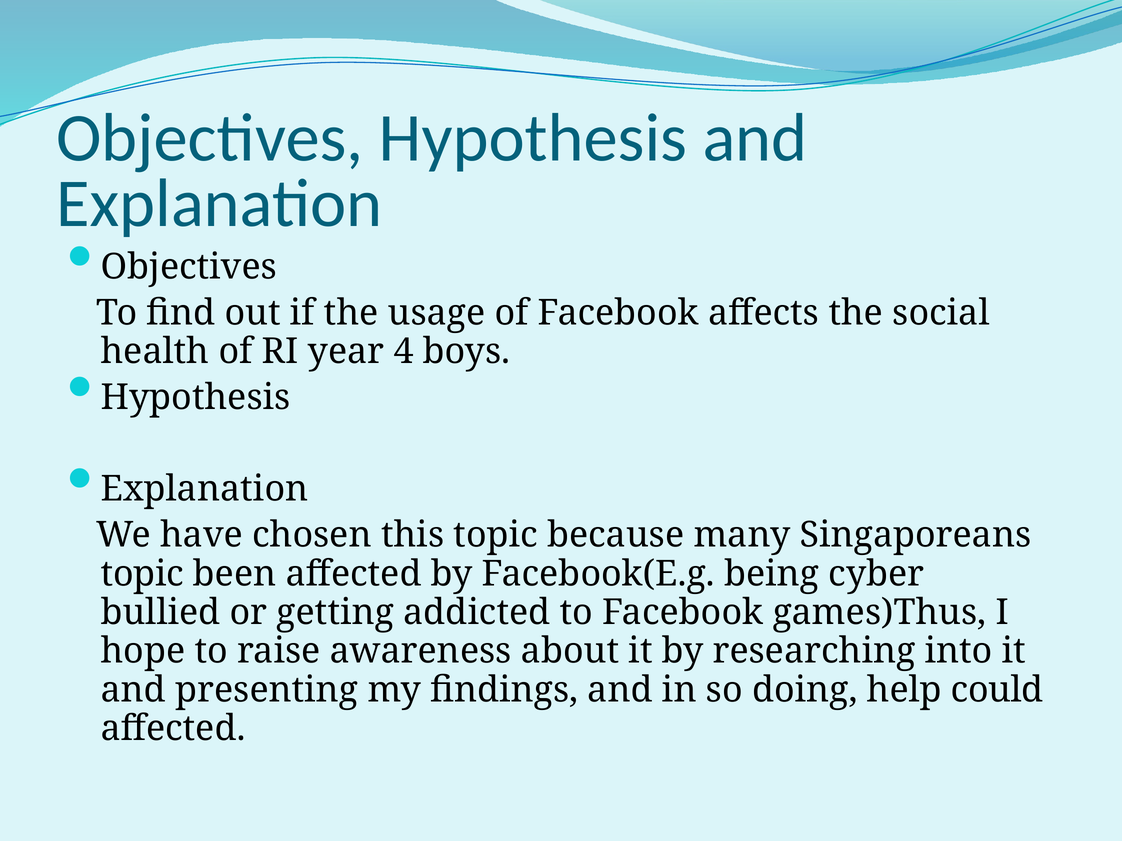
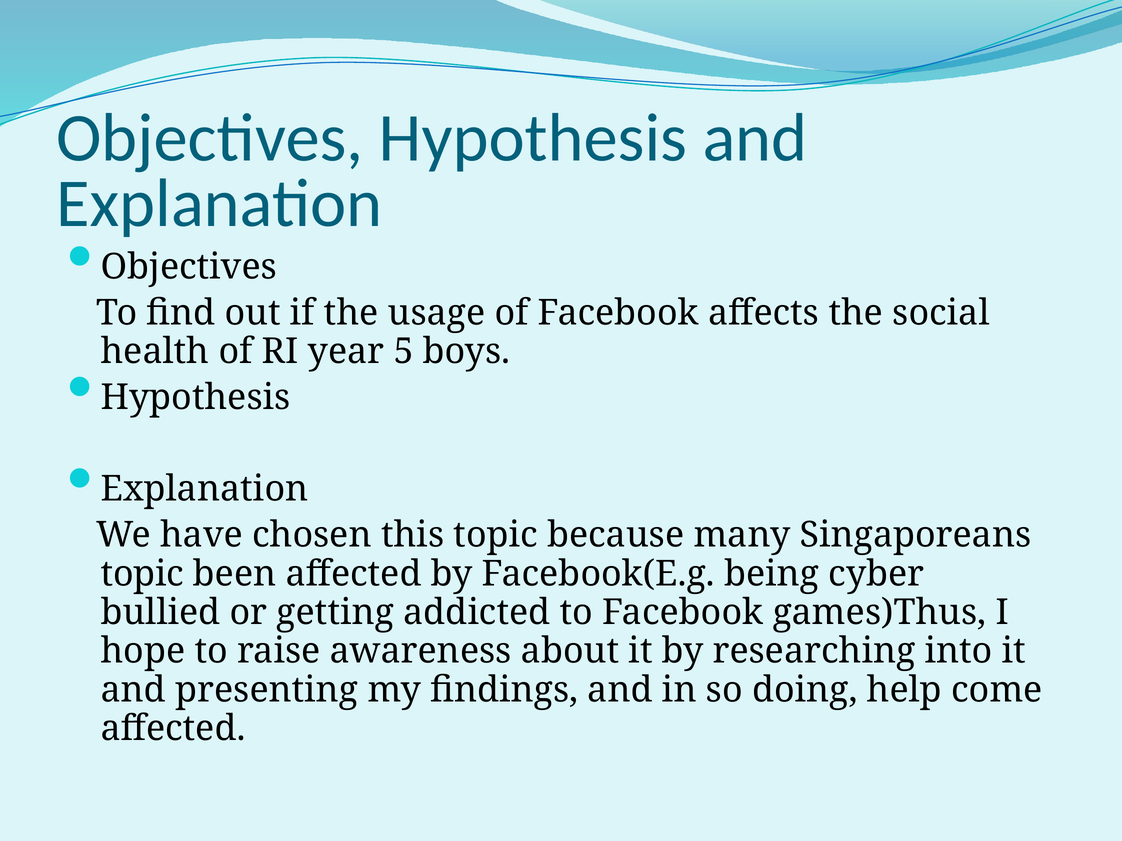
4: 4 -> 5
could: could -> come
